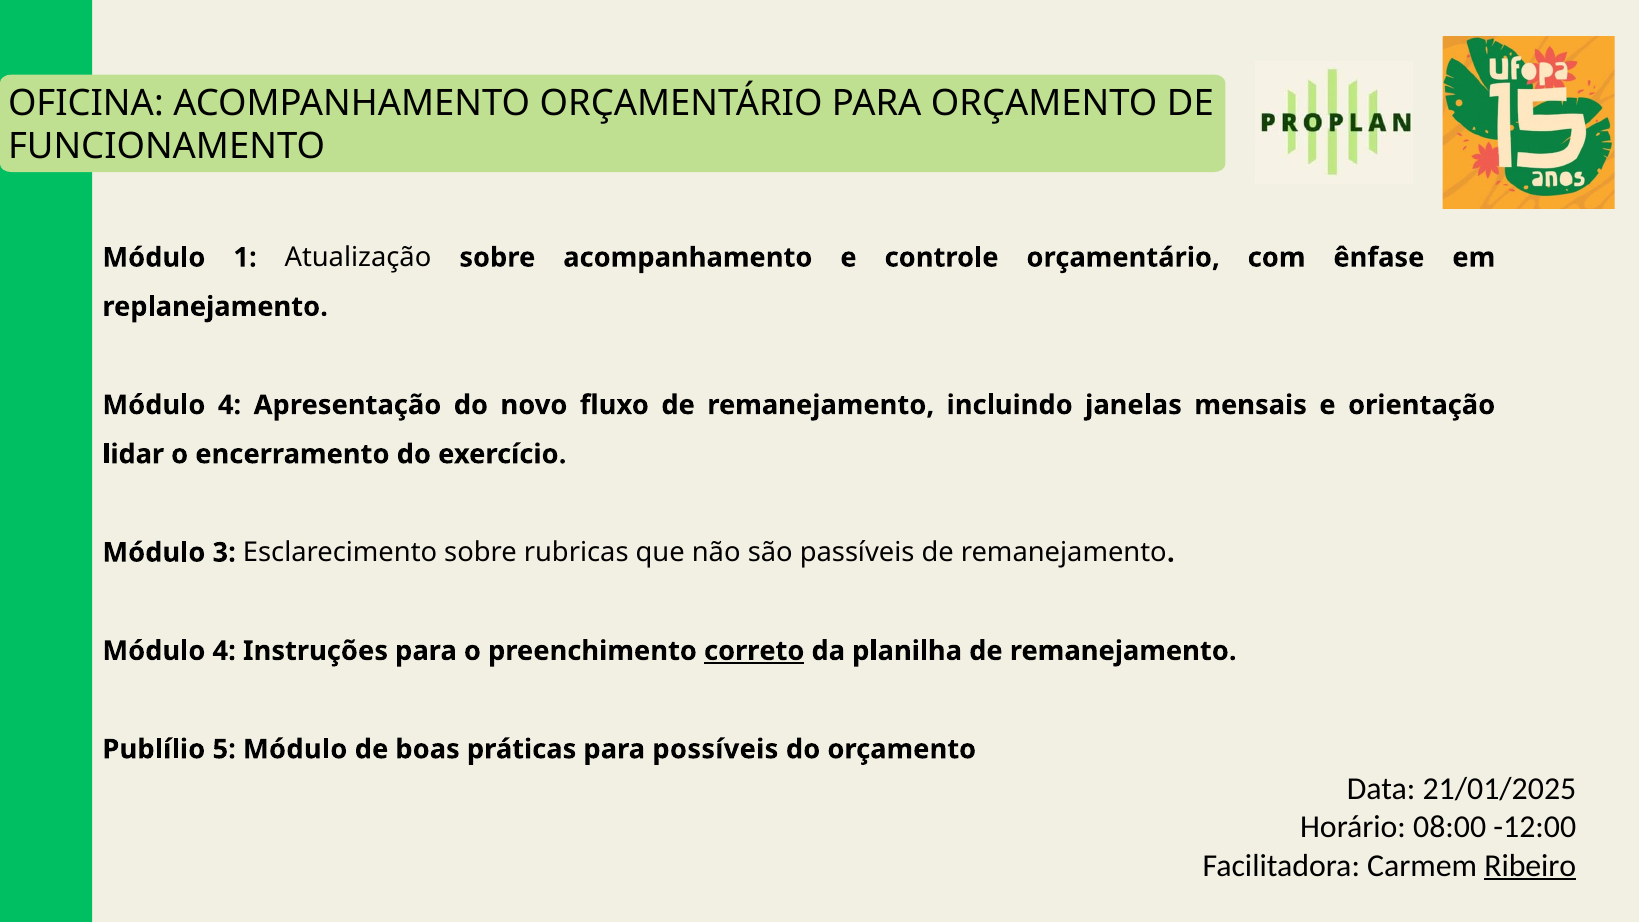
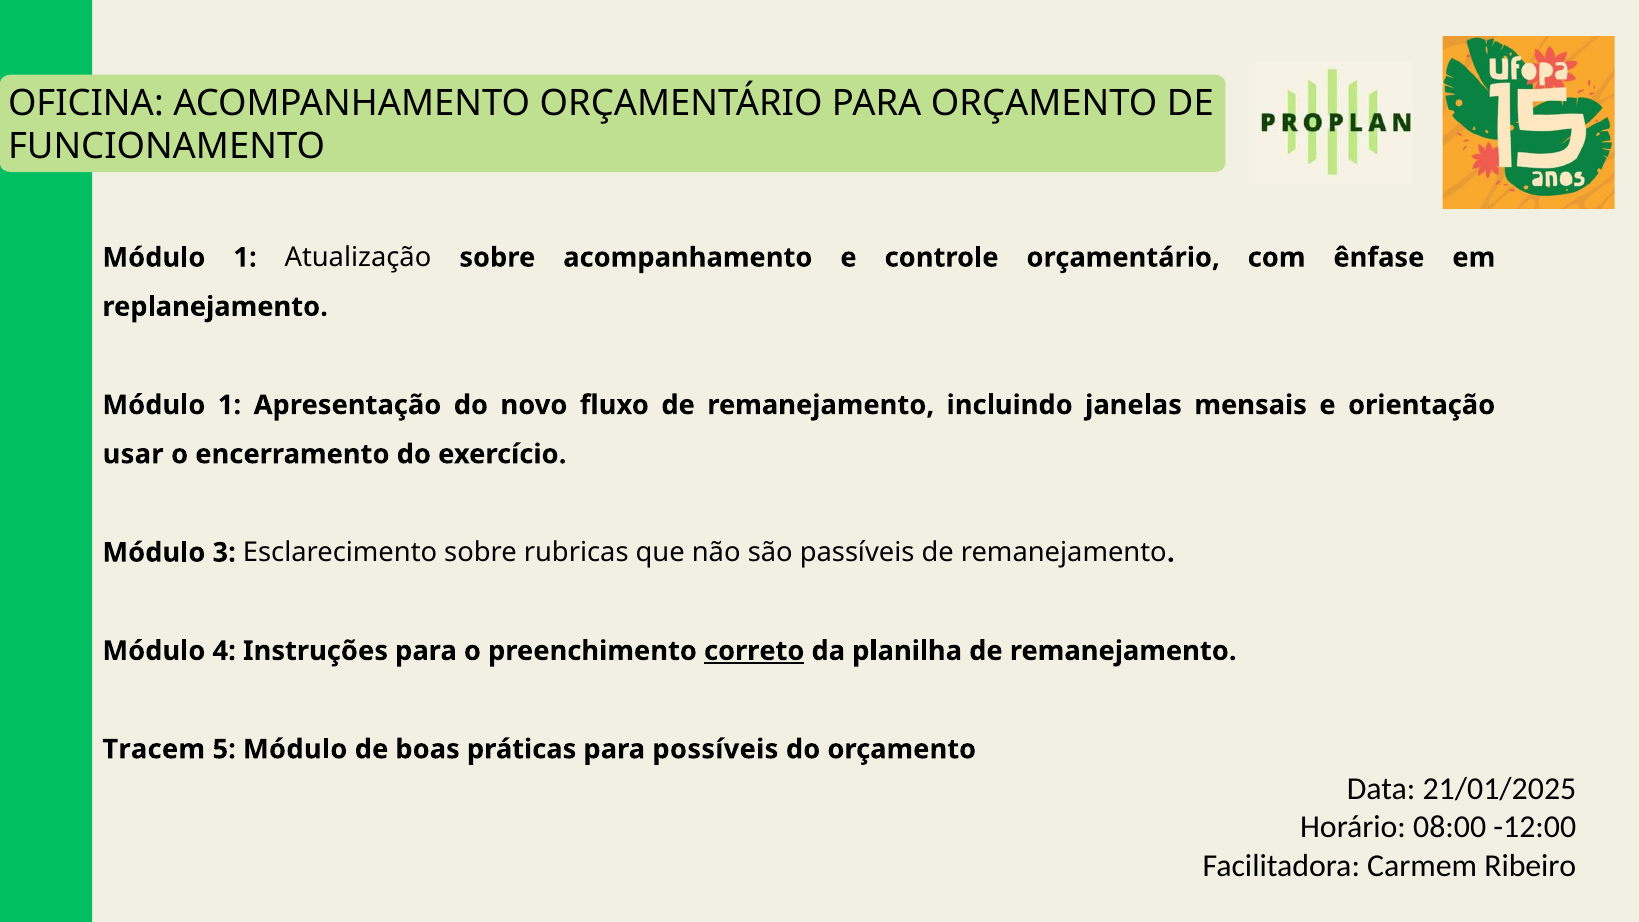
4 at (230, 405): 4 -> 1
lidar: lidar -> usar
Publílio: Publílio -> Tracem
Ribeiro underline: present -> none
